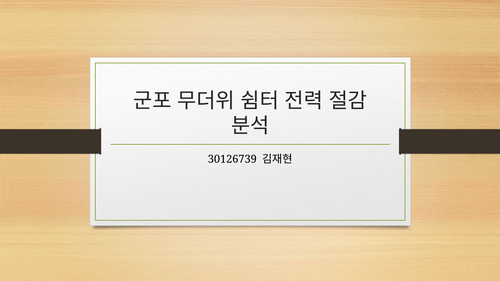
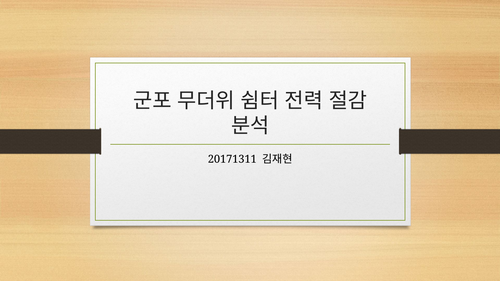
30126739: 30126739 -> 20171311
